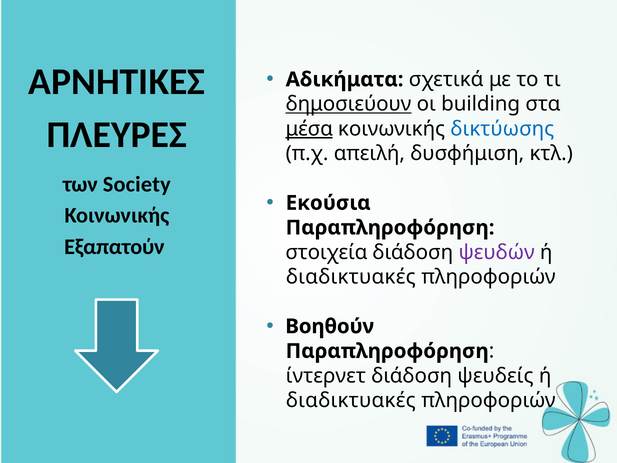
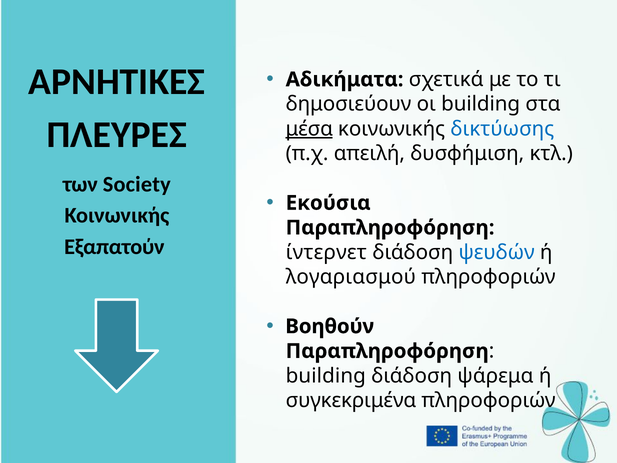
δημοσιεύουν underline: present -> none
στοιχεία: στοιχεία -> ίντερνετ
ψευδών colour: purple -> blue
διαδικτυακές at (351, 277): διαδικτυακές -> λογαριασμού
ίντερνετ at (326, 376): ίντερνετ -> building
ψευδείς: ψευδείς -> ψάρεμα
διαδικτυακές at (351, 400): διαδικτυακές -> συγκεκριμένα
